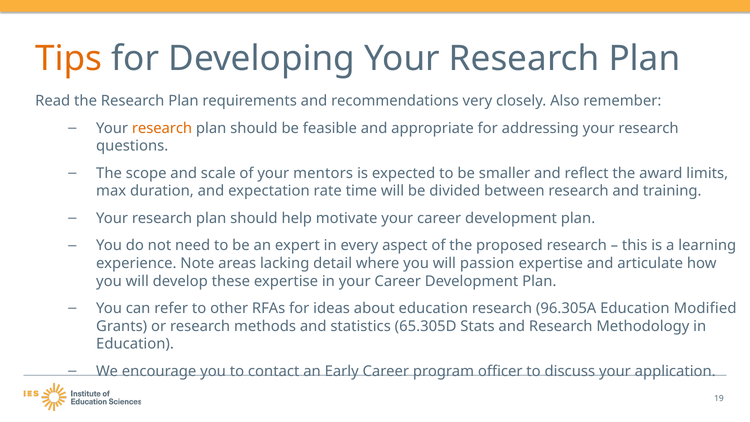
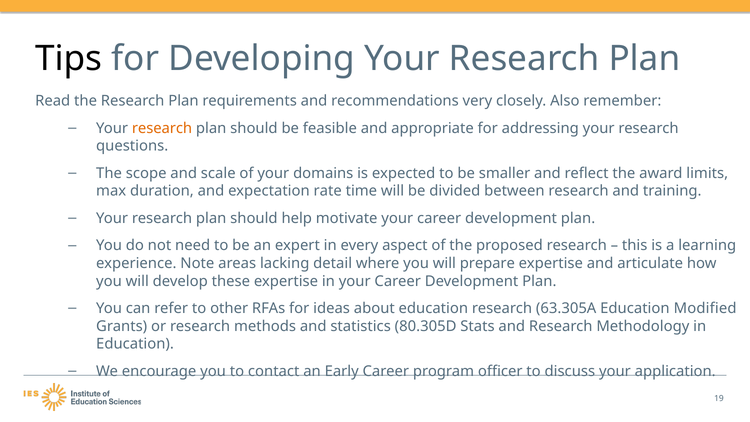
Tips colour: orange -> black
mentors: mentors -> domains
passion: passion -> prepare
96.305A: 96.305A -> 63.305A
65.305D: 65.305D -> 80.305D
